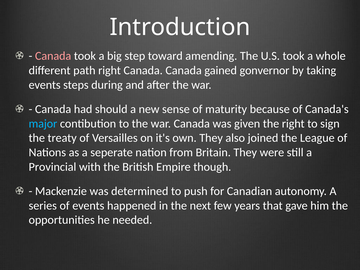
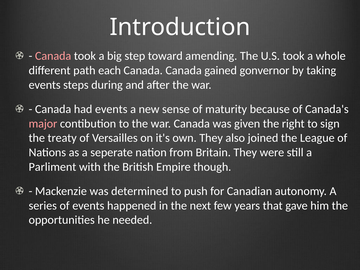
path right: right -> each
had should: should -> events
major colour: light blue -> pink
Provincial: Provincial -> Parliment
